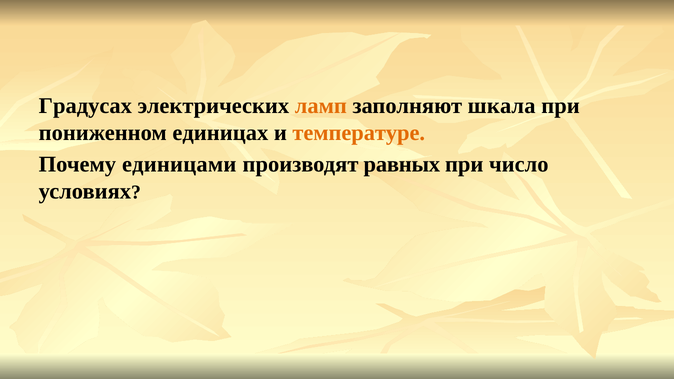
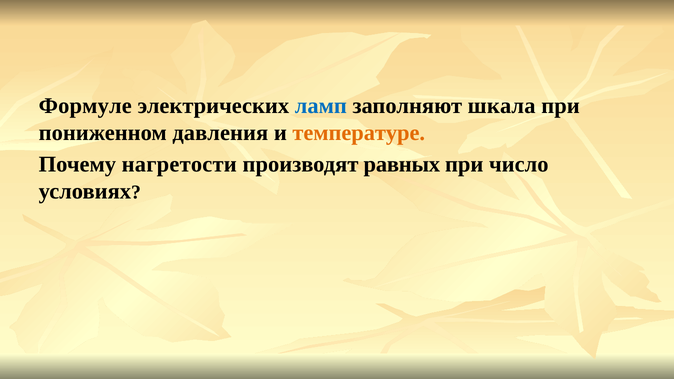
Градусах: Градусах -> Формуле
ламп colour: orange -> blue
единицах: единицах -> давления
единицами: единицами -> нагретости
